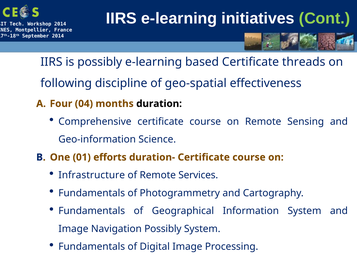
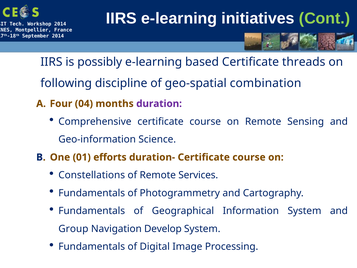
effectiveness: effectiveness -> combination
duration colour: black -> purple
Infrastructure: Infrastructure -> Constellations
Image at (73, 229): Image -> Group
Navigation Possibly: Possibly -> Develop
